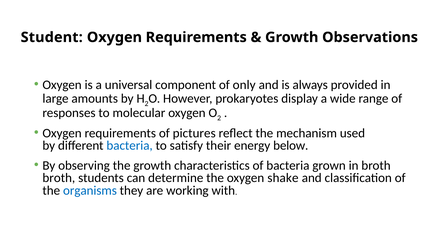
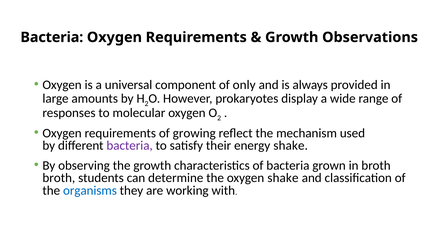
Student at (52, 37): Student -> Bacteria
pictures: pictures -> growing
bacteria at (130, 146) colour: blue -> purple
energy below: below -> shake
